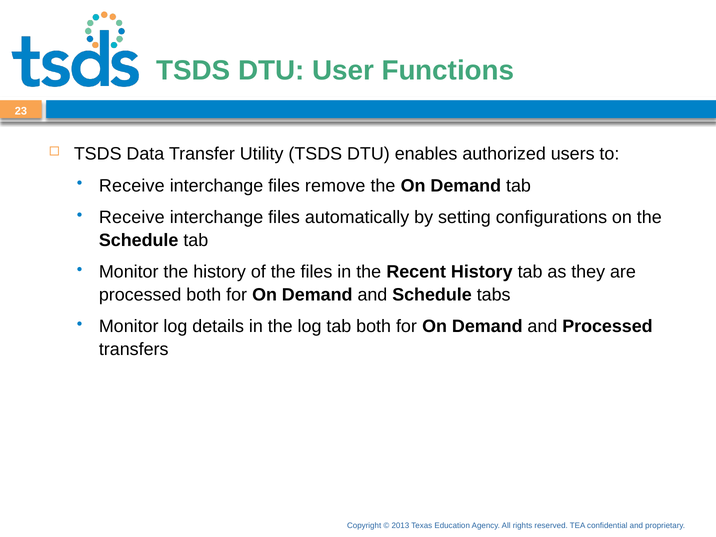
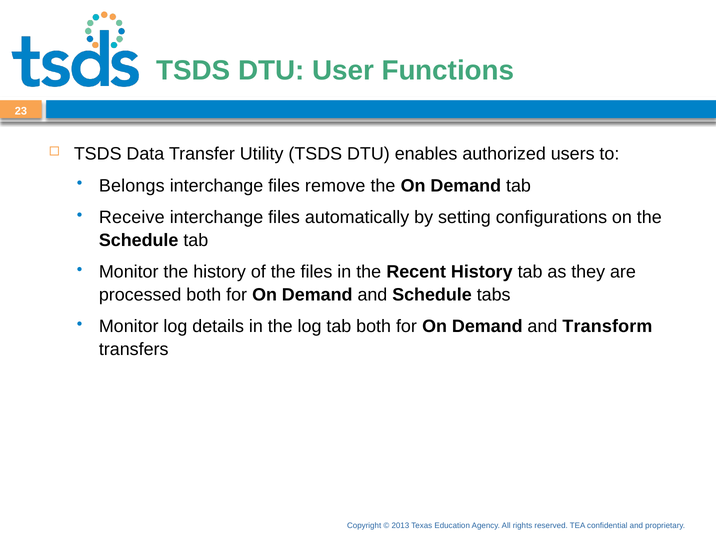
Receive at (132, 186): Receive -> Belongs
and Processed: Processed -> Transform
